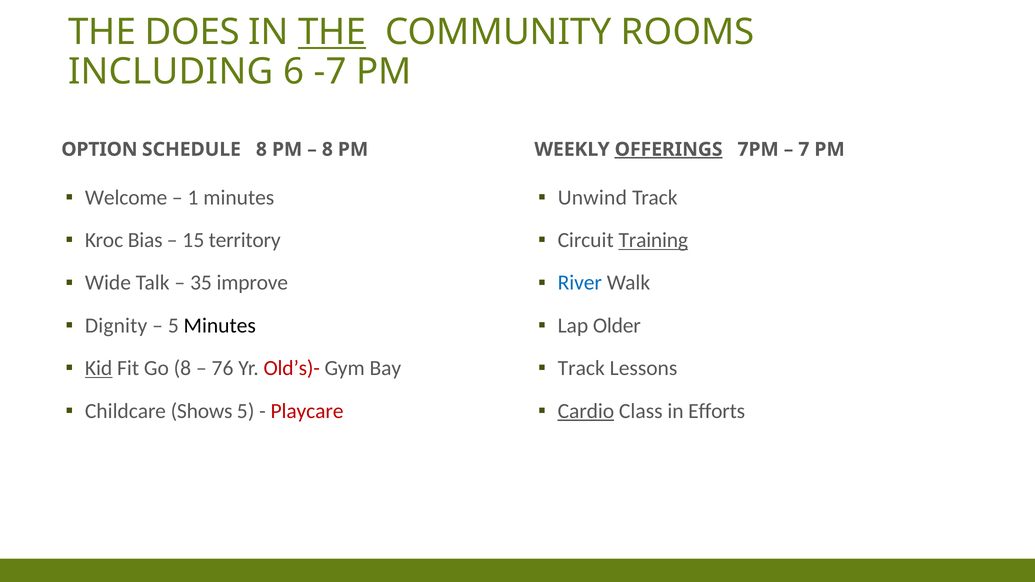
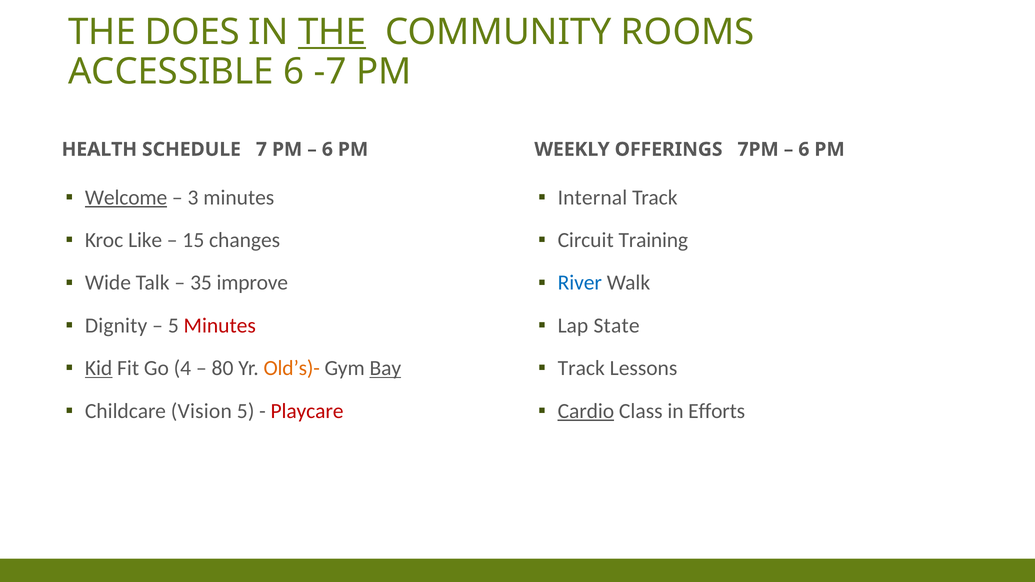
INCLUDING: INCLUDING -> ACCESSIBLE
OPTION: OPTION -> HEALTH
SCHEDULE 8: 8 -> 7
8 at (327, 149): 8 -> 6
OFFERINGS underline: present -> none
7 at (804, 149): 7 -> 6
Welcome underline: none -> present
1: 1 -> 3
Unwind: Unwind -> Internal
Bias: Bias -> Like
territory: territory -> changes
Training underline: present -> none
Minutes at (220, 326) colour: black -> red
Older: Older -> State
Go 8: 8 -> 4
76: 76 -> 80
Old’s)- colour: red -> orange
Bay underline: none -> present
Shows: Shows -> Vision
